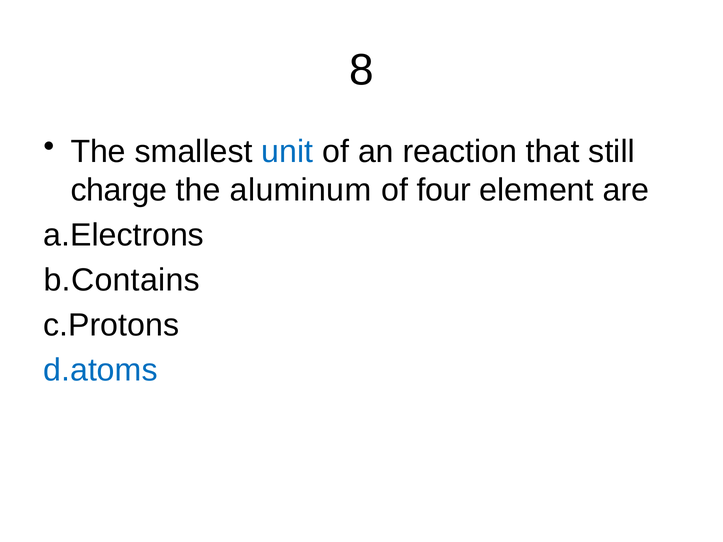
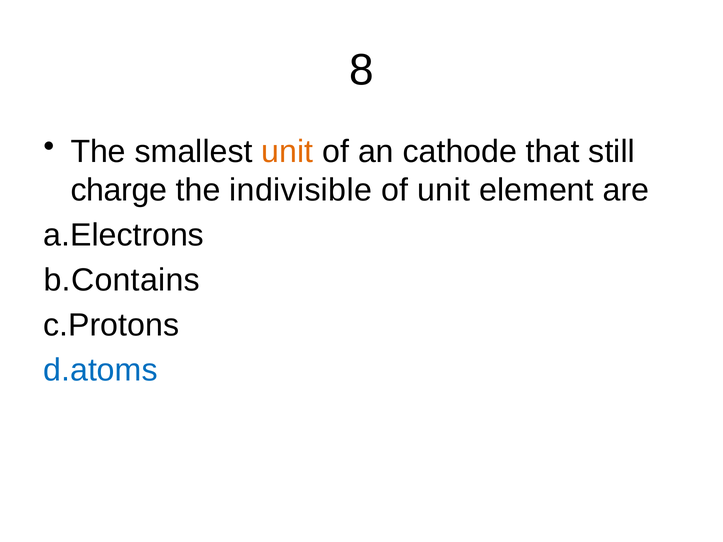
unit at (287, 152) colour: blue -> orange
reaction: reaction -> cathode
aluminum: aluminum -> indivisible
of four: four -> unit
